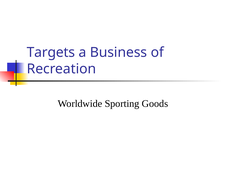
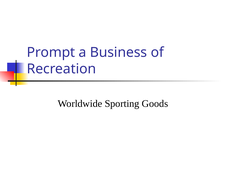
Targets: Targets -> Prompt
